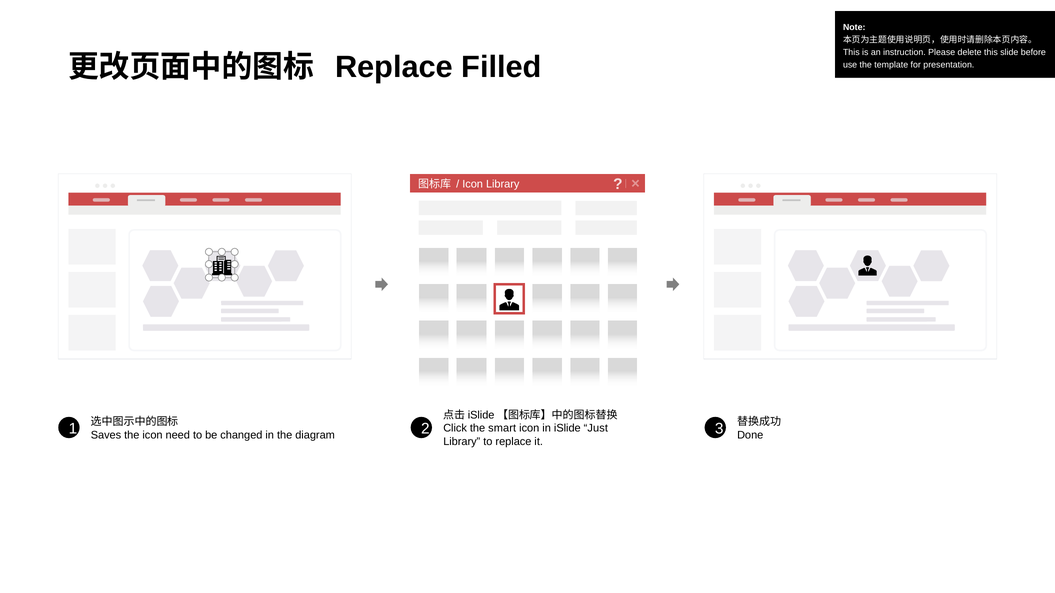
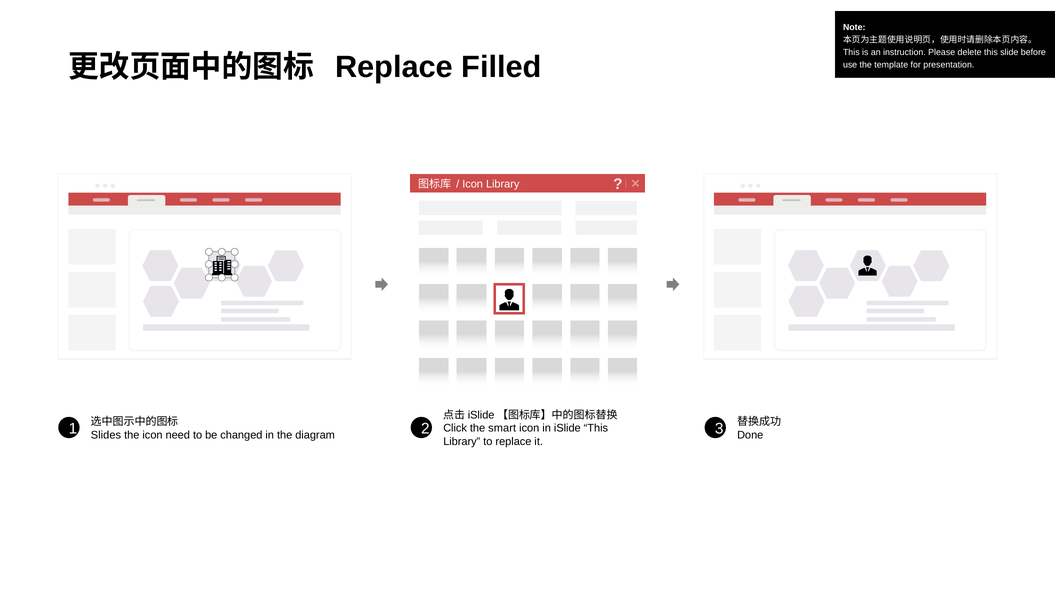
iSlide Just: Just -> This
Saves: Saves -> Slides
